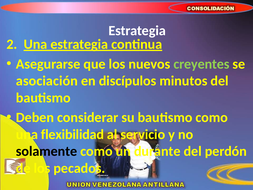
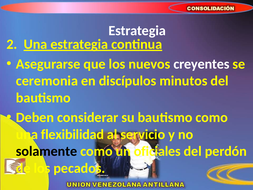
creyentes colour: light green -> white
asociación: asociación -> ceremonia
durante: durante -> oficiales
